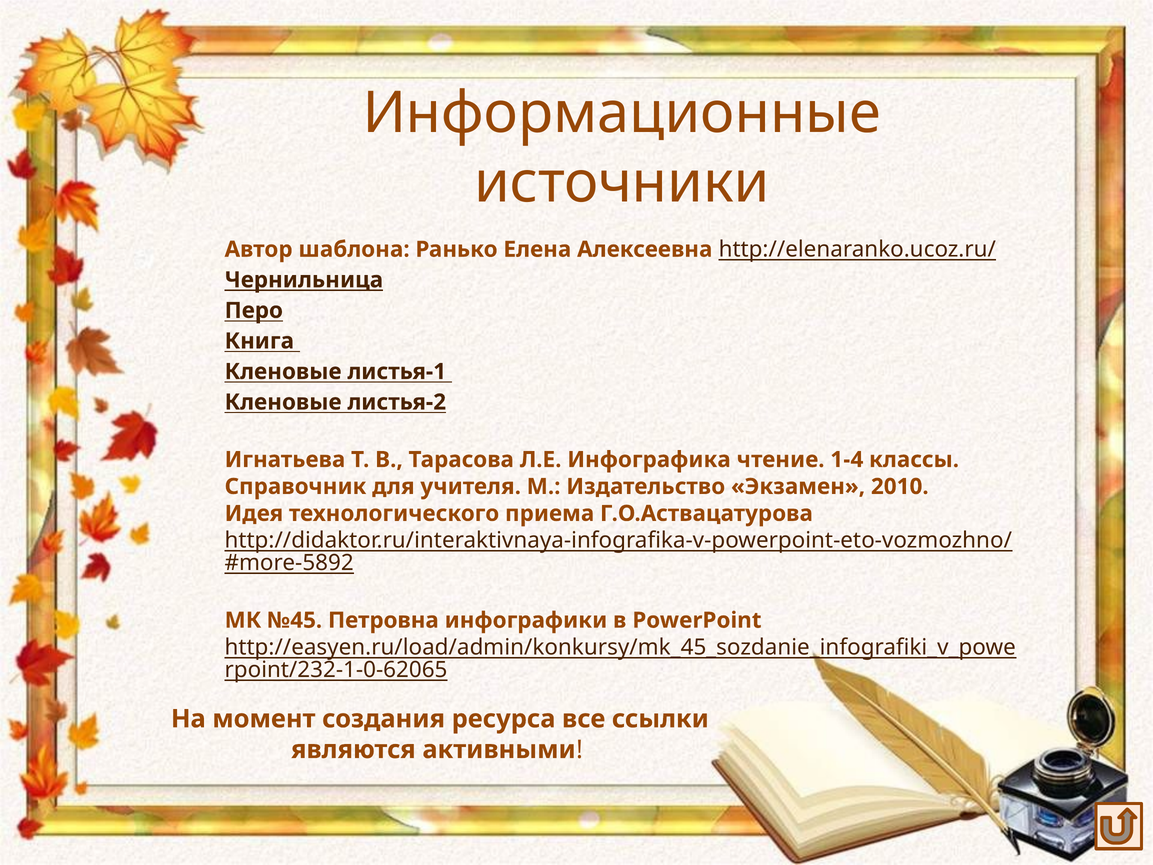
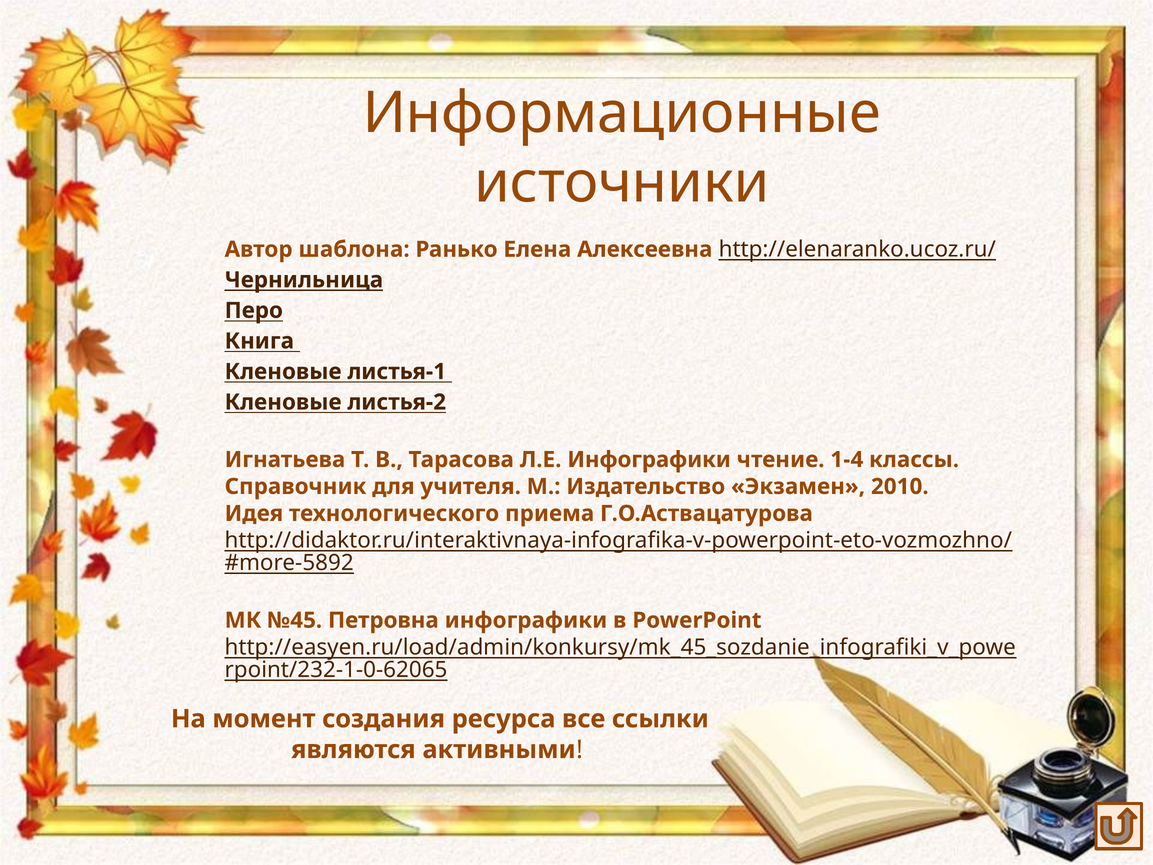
Л.Е Инфографика: Инфографика -> Инфографики
